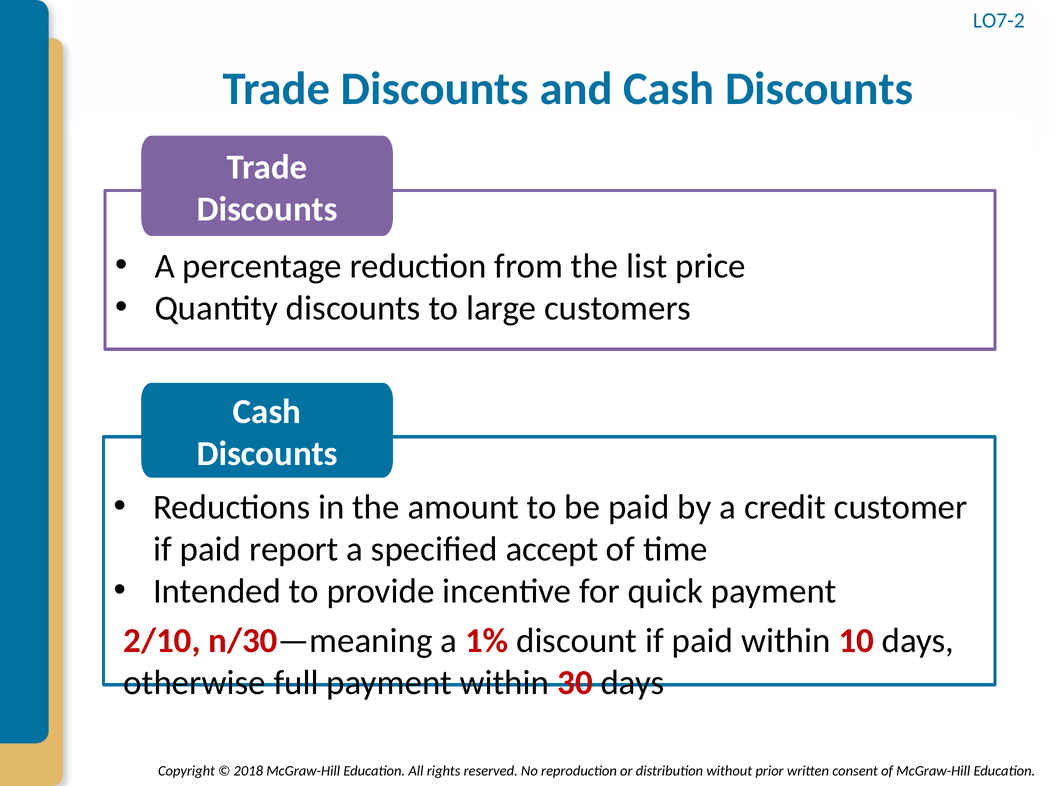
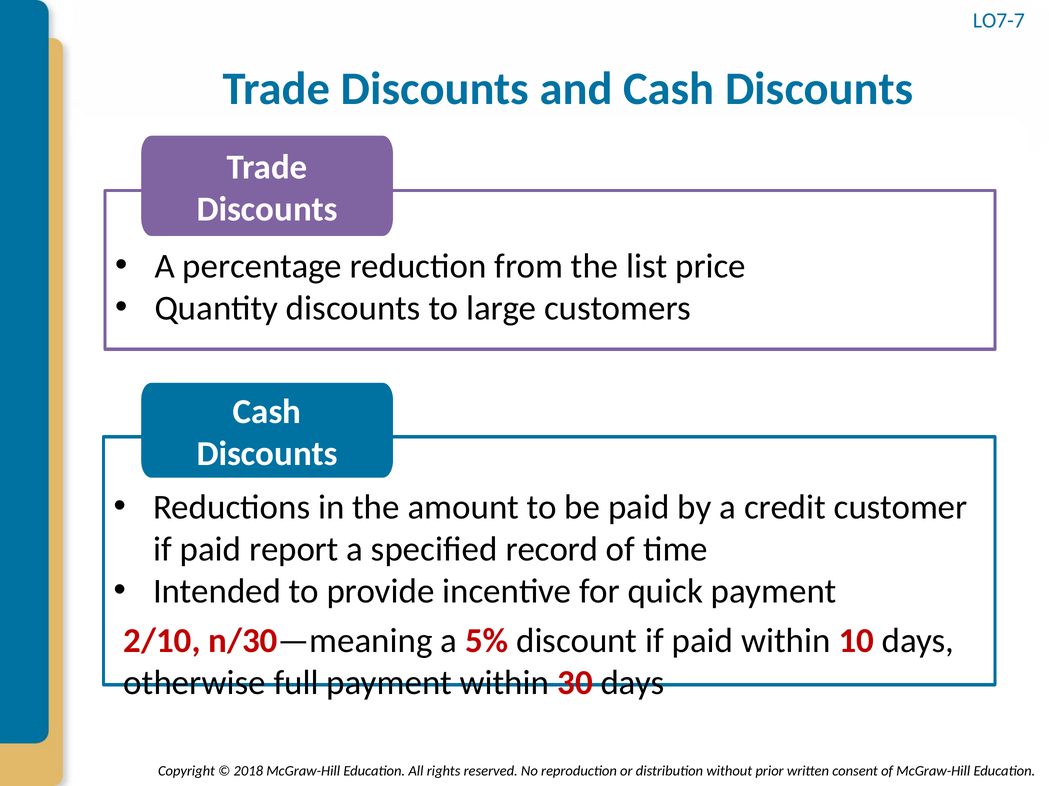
LO7-2: LO7-2 -> LO7-7
accept: accept -> record
1%: 1% -> 5%
